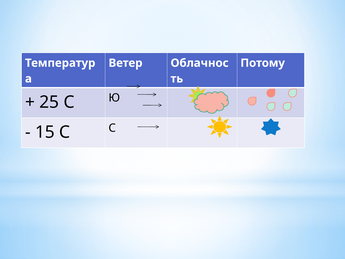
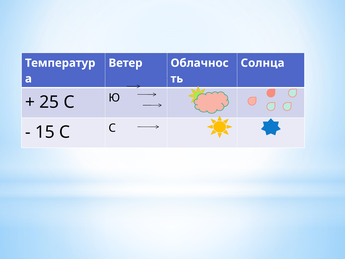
Потому: Потому -> Солнца
